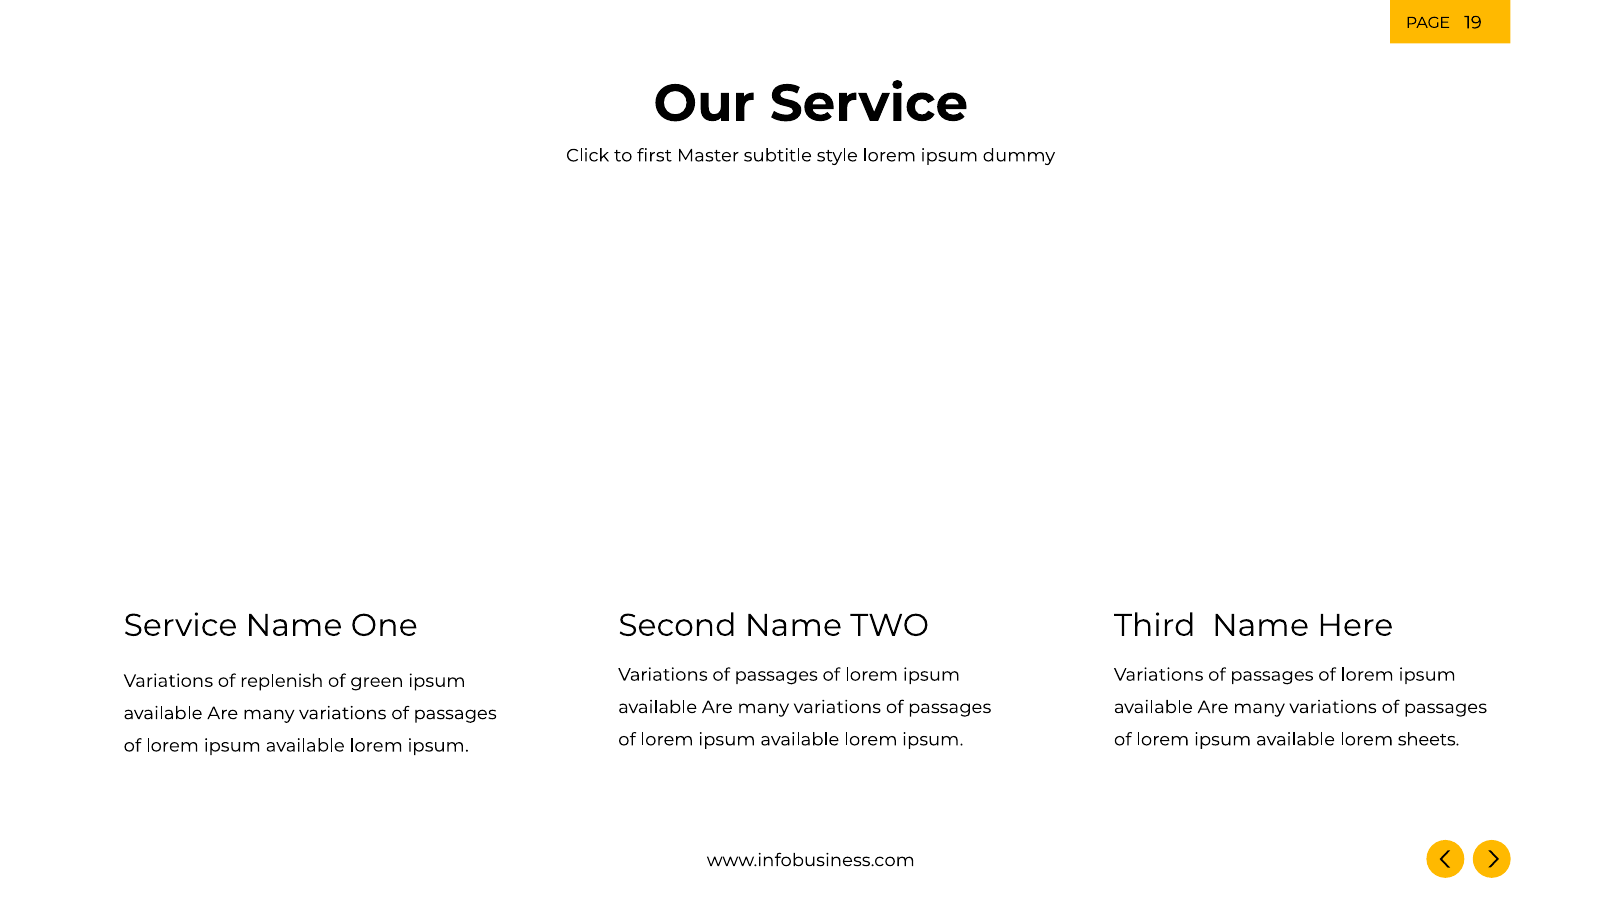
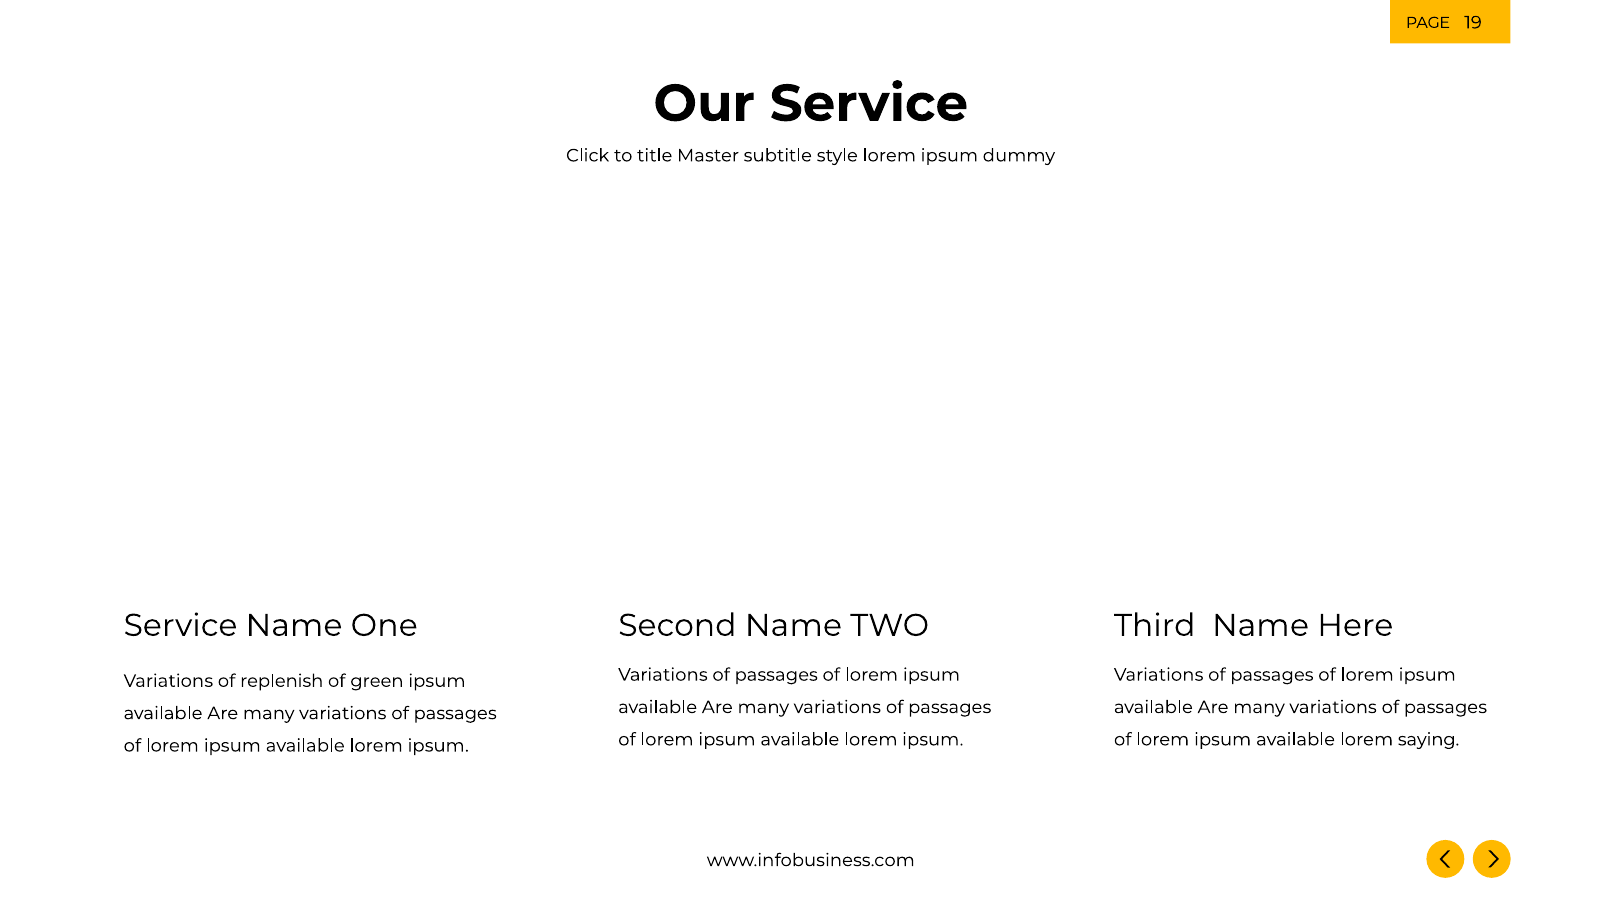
first: first -> title
sheets: sheets -> saying
